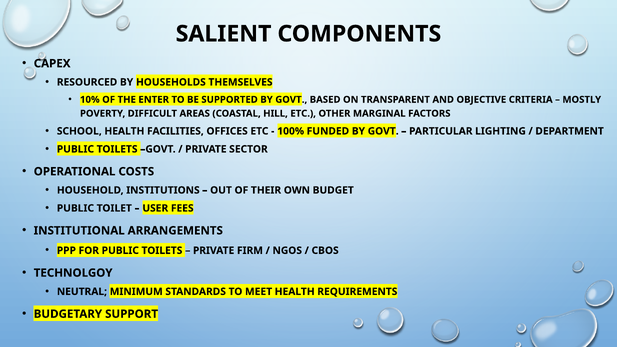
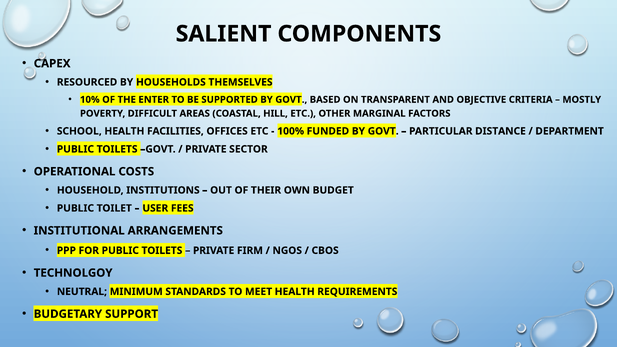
LIGHTING: LIGHTING -> DISTANCE
